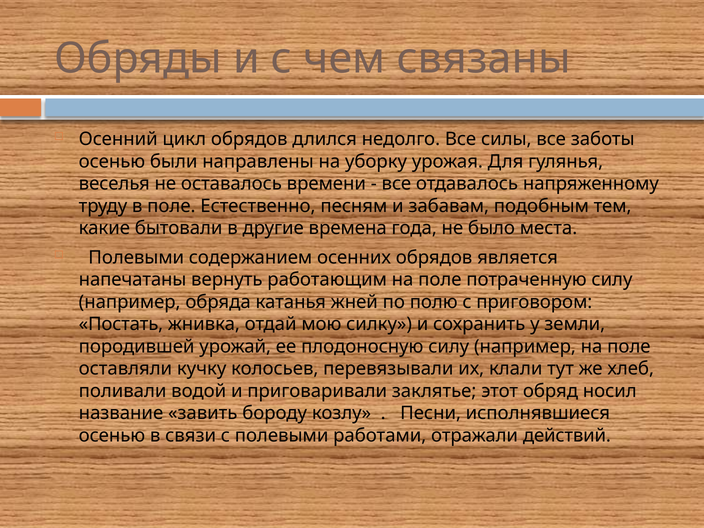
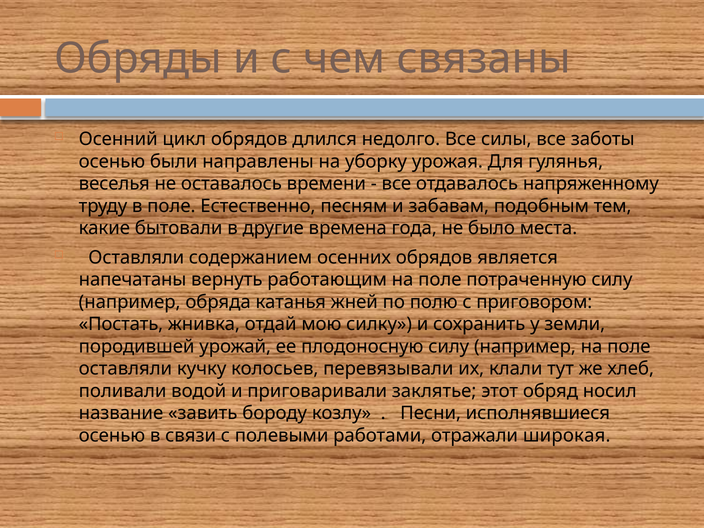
Полевыми at (136, 257): Полевыми -> Оставляли
действий: действий -> широкая
